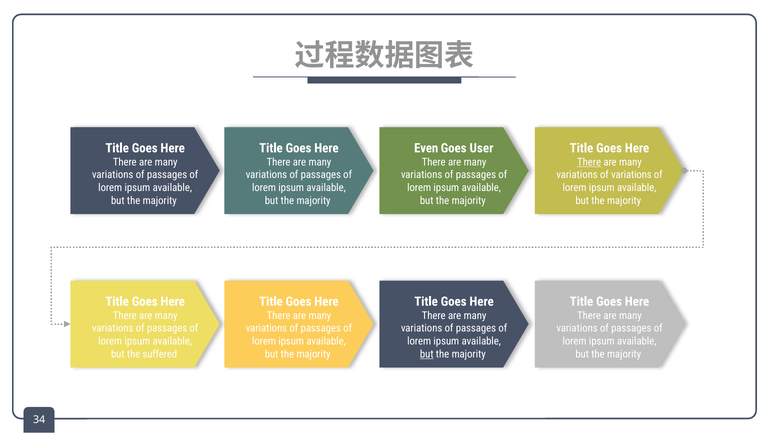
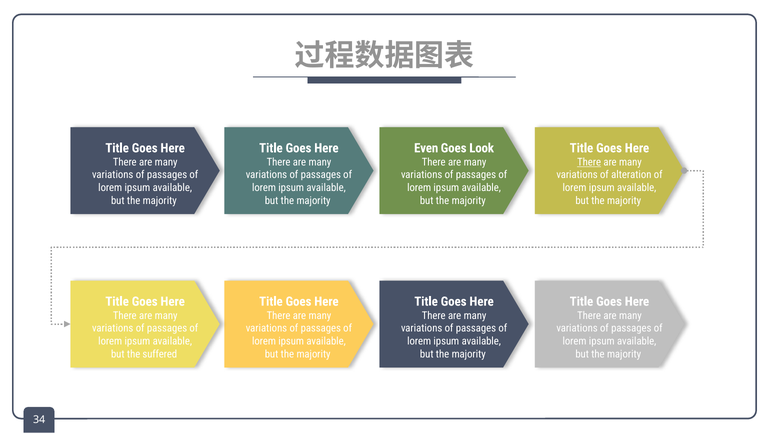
User: User -> Look
of variations: variations -> alteration
but at (427, 354) underline: present -> none
